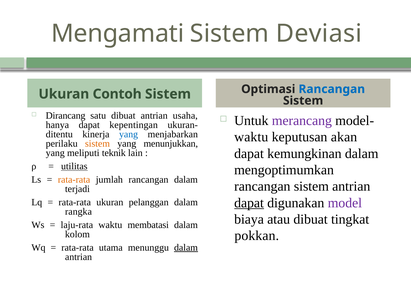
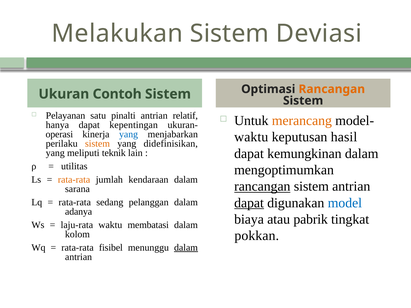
Mengamati: Mengamati -> Melakukan
Rancangan at (332, 89) colour: blue -> orange
Dirancang: Dirancang -> Pelayanan
satu dibuat: dibuat -> pinalti
usaha: usaha -> relatif
merancang colour: purple -> orange
ditentu: ditentu -> operasi
akan: akan -> hasil
menunjukkan: menunjukkan -> didefinisikan
utilitas underline: present -> none
jumlah rancangan: rancangan -> kendaraan
rancangan at (262, 187) underline: none -> present
terjadi: terjadi -> sarana
model colour: purple -> blue
rata-rata ukuran: ukuran -> sedang
rangka: rangka -> adanya
atau dibuat: dibuat -> pabrik
utama: utama -> fisibel
